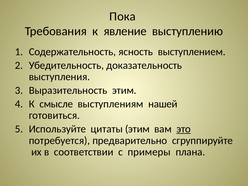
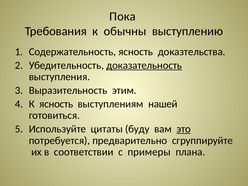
явление: явление -> обычны
выступлением: выступлением -> доказтельства
доказательность underline: none -> present
К смысле: смысле -> ясность
цитаты этим: этим -> буду
